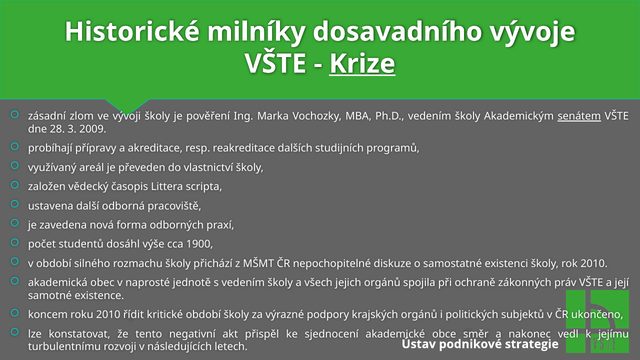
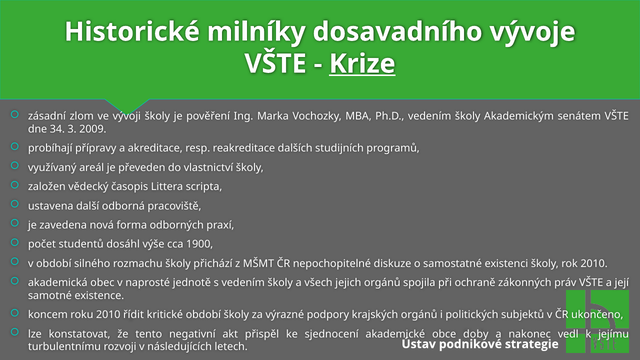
senátem underline: present -> none
28: 28 -> 34
směr: směr -> doby
